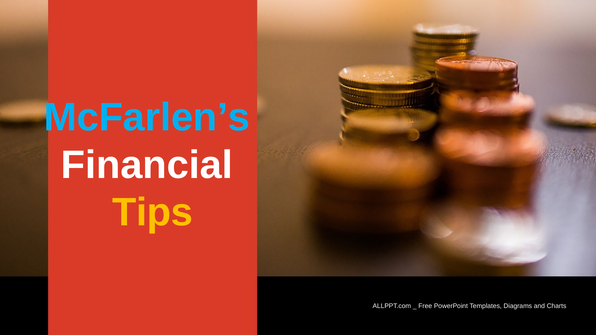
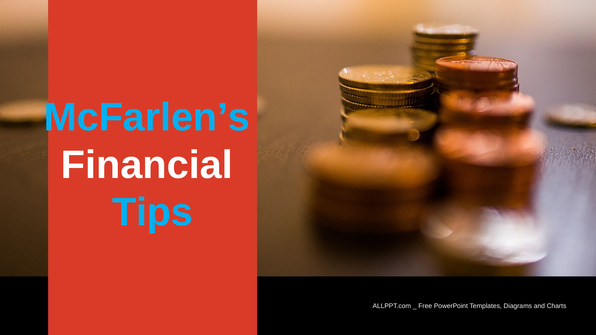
Tips colour: yellow -> light blue
